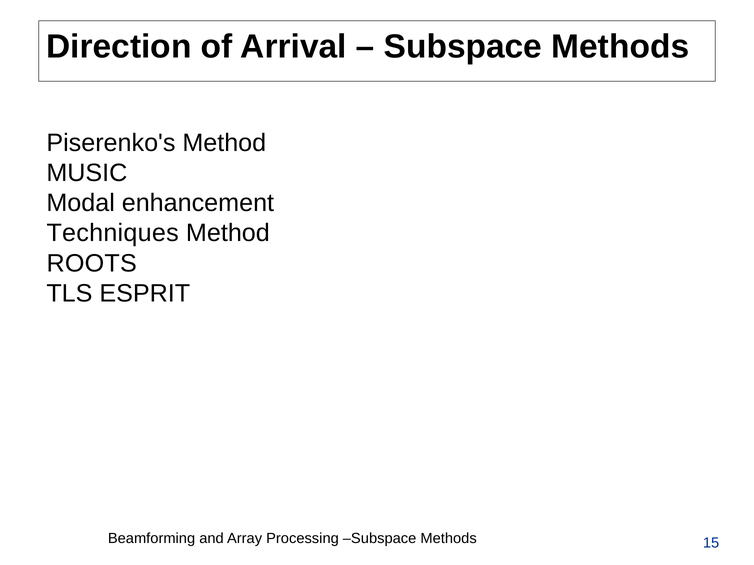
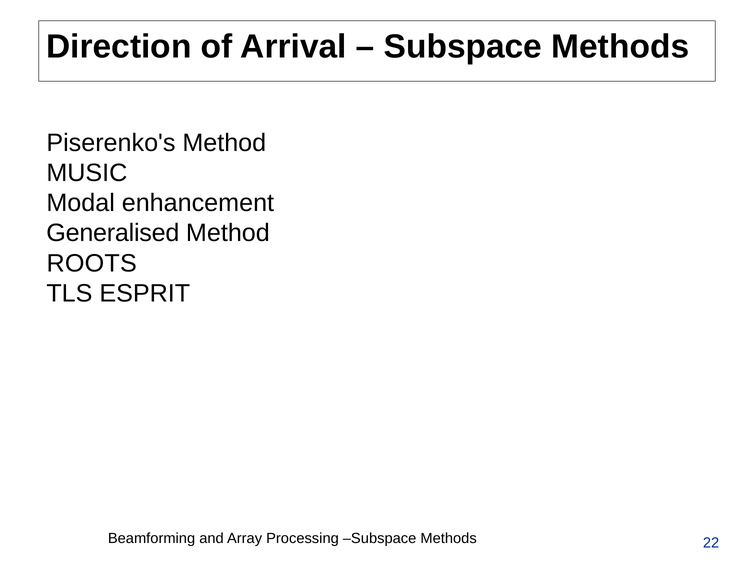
Techniques: Techniques -> Generalised
15: 15 -> 22
